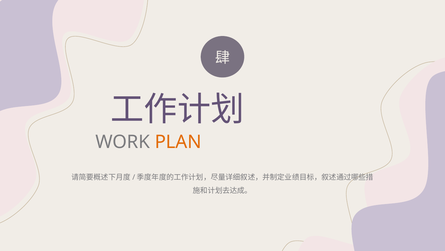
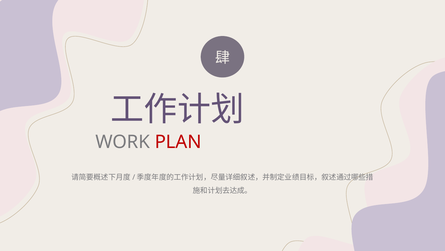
PLAN colour: orange -> red
